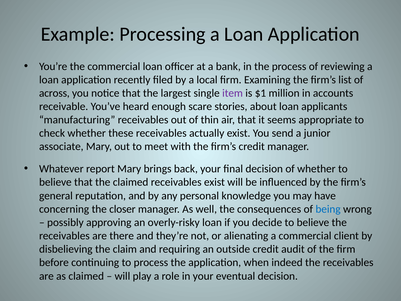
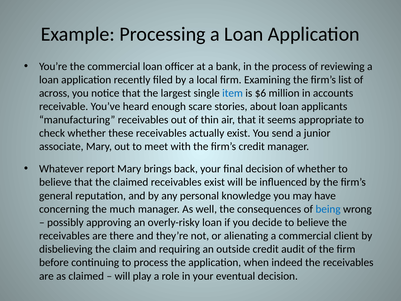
item colour: purple -> blue
$1: $1 -> $6
closer: closer -> much
